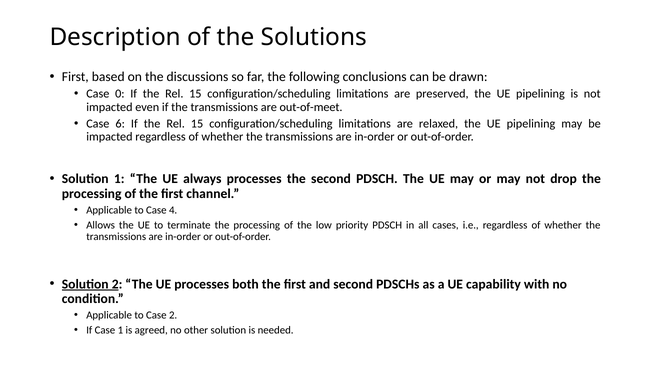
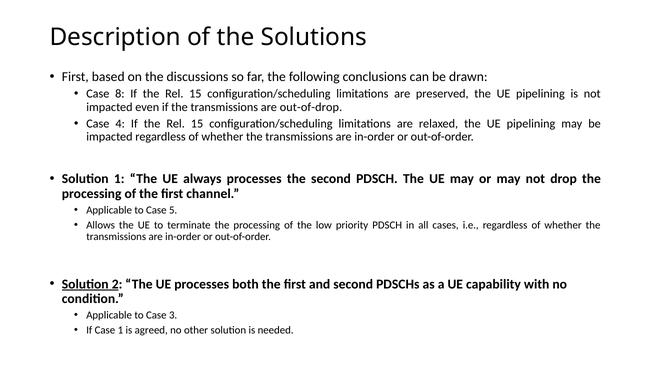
0: 0 -> 8
out-of-meet: out-of-meet -> out-of-drop
6: 6 -> 4
4: 4 -> 5
Case 2: 2 -> 3
